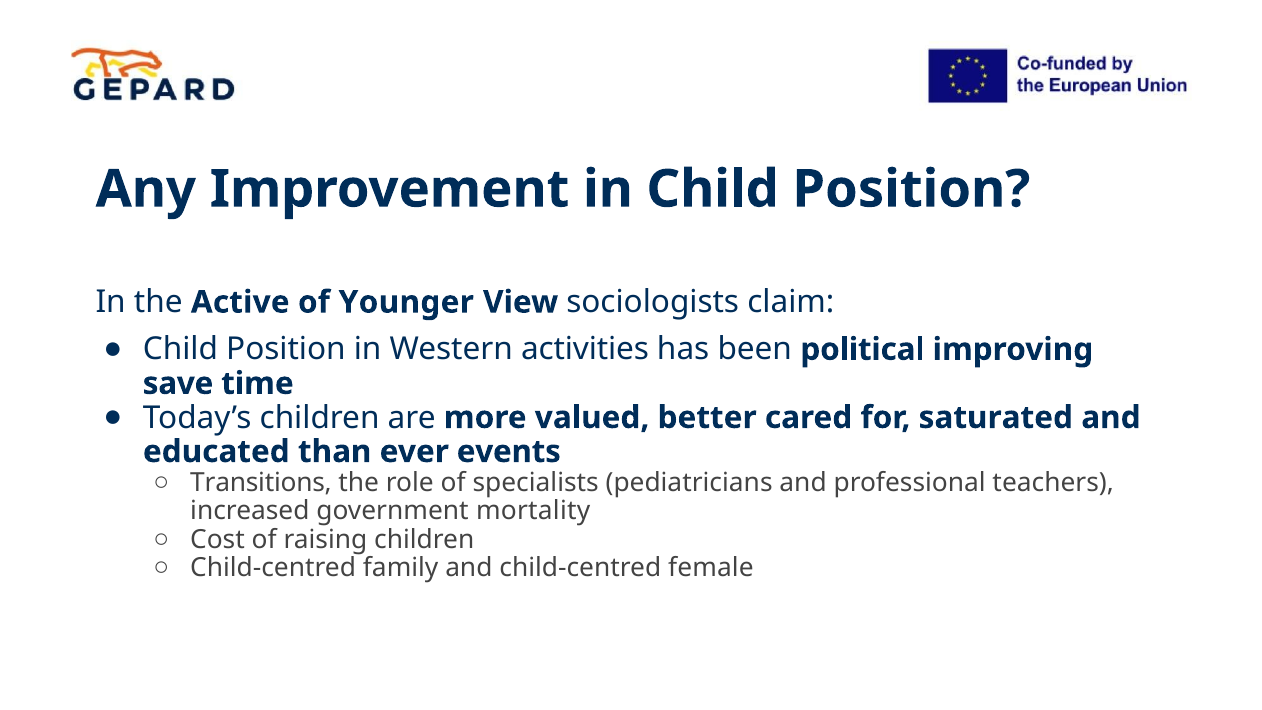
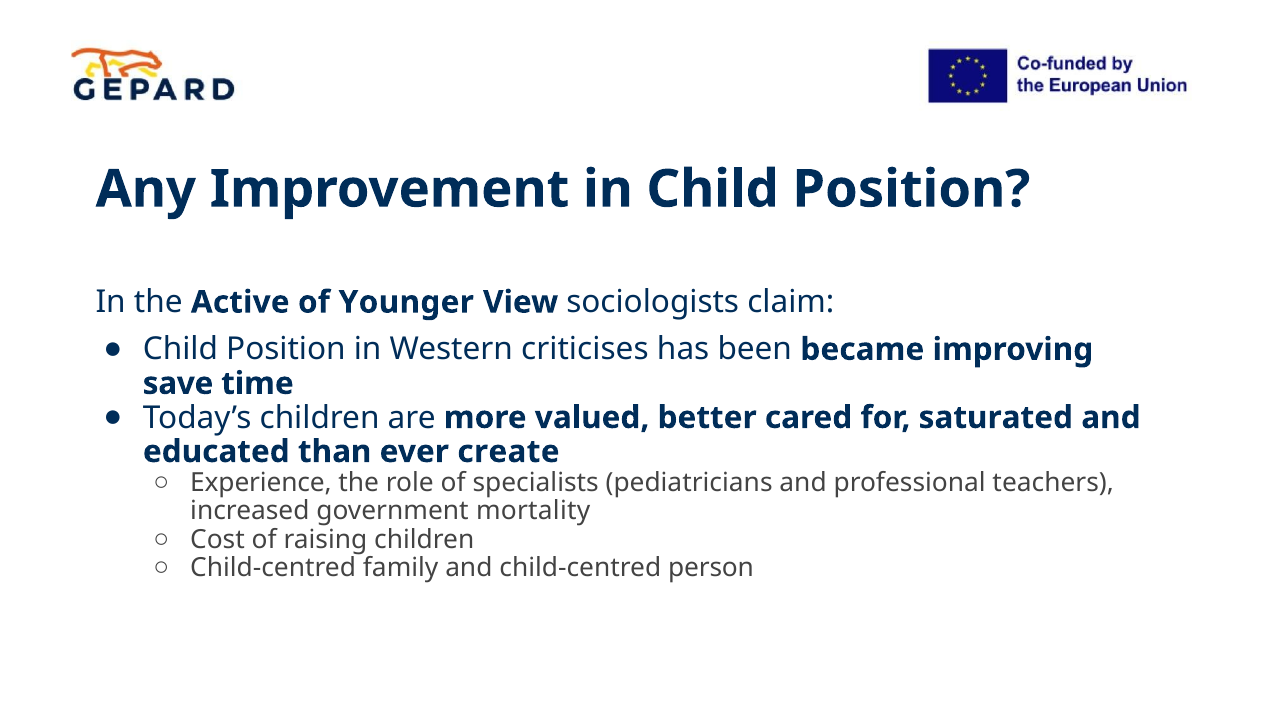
activities: activities -> criticises
political: political -> became
events: events -> create
Transitions: Transitions -> Experience
female: female -> person
